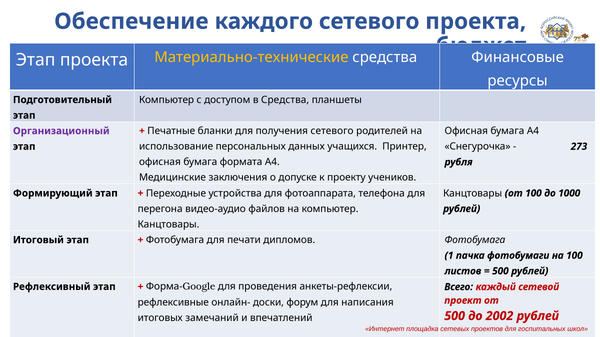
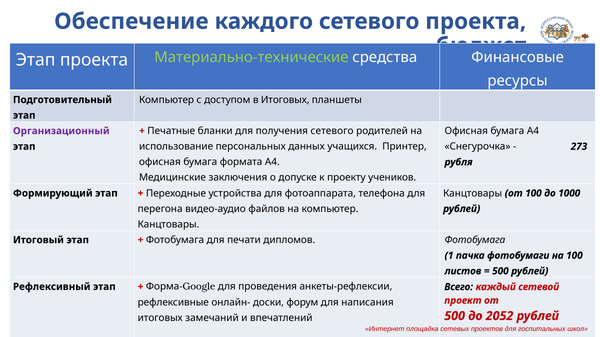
Материально-технические colour: yellow -> light green
в Средства: Средства -> Итоговых
2002: 2002 -> 2052
